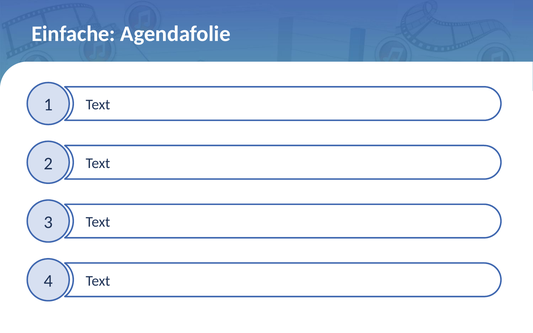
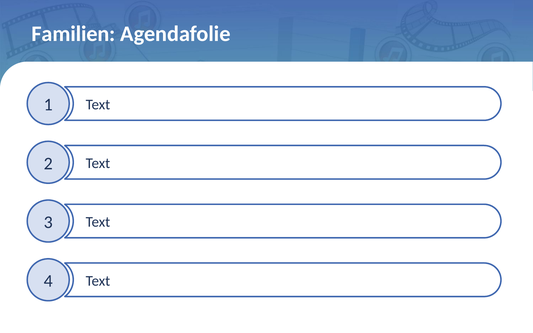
Einfache: Einfache -> Familien
